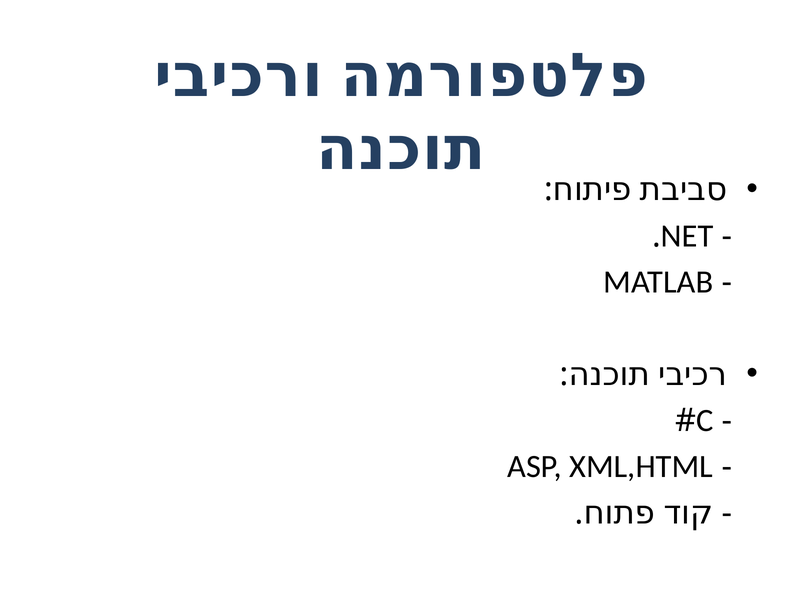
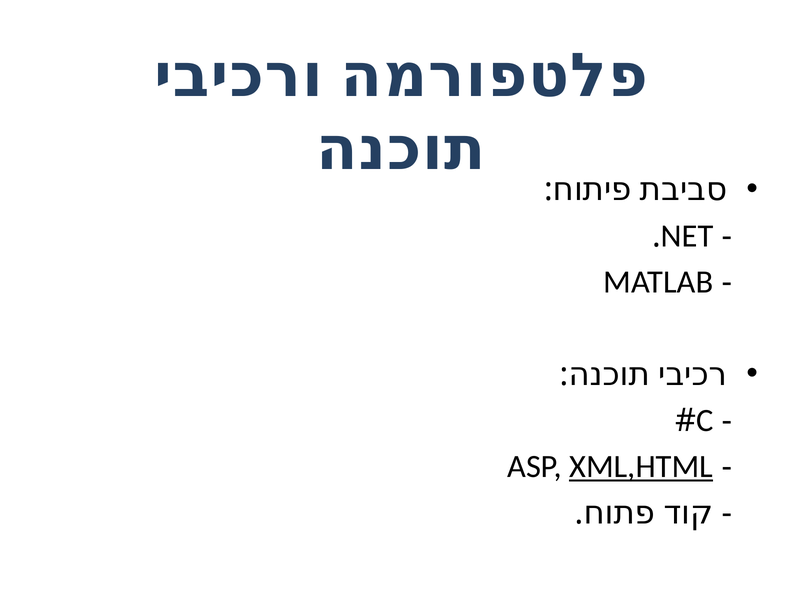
XML,HTML underline: none -> present
